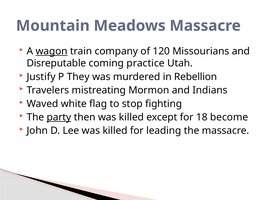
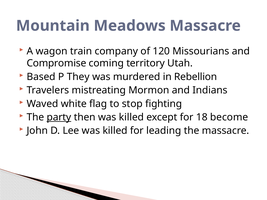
wagon underline: present -> none
Disreputable: Disreputable -> Compromise
practice: practice -> territory
Justify: Justify -> Based
